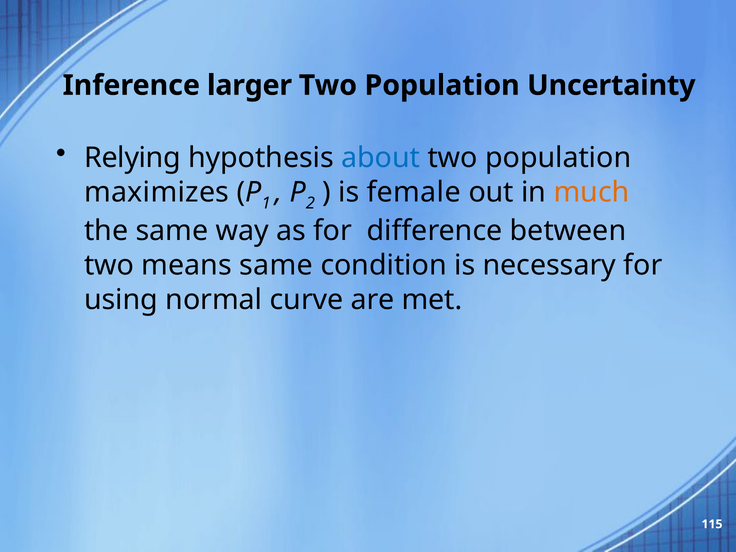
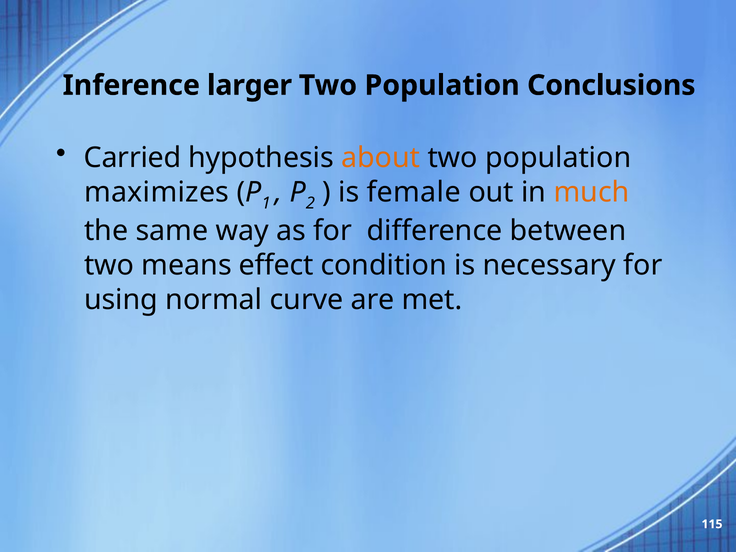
Uncertainty: Uncertainty -> Conclusions
Relying: Relying -> Carried
about colour: blue -> orange
means same: same -> effect
